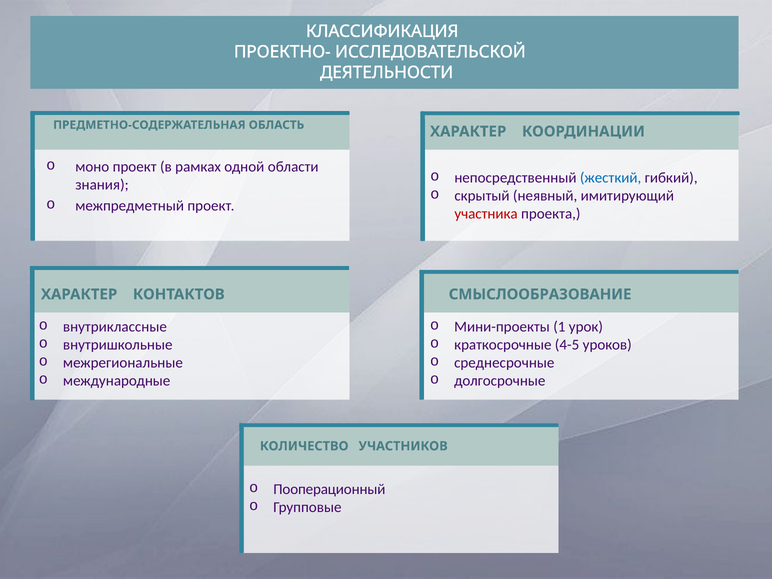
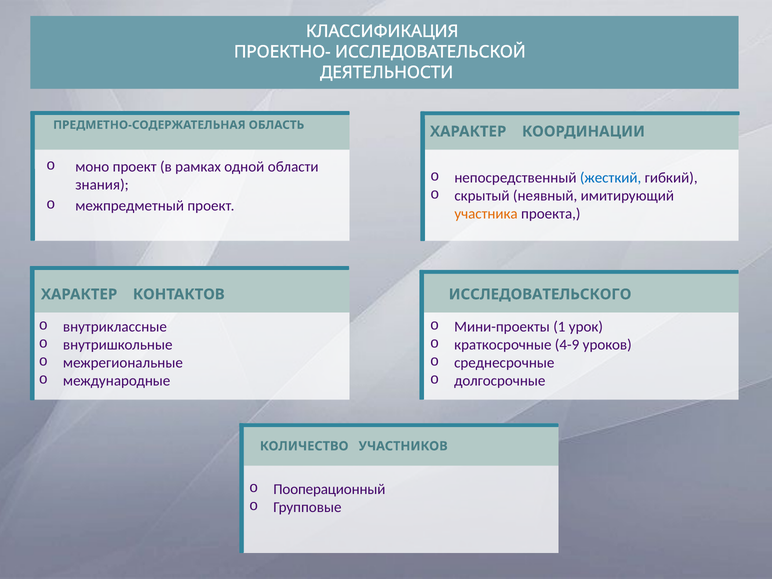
участника colour: red -> orange
СМЫСЛООБРАЗОВАНИЕ: СМЫСЛООБРАЗОВАНИЕ -> ИССЛЕДОВАТЕЛЬСКОГО
4-5: 4-5 -> 4-9
